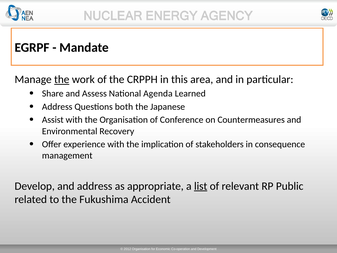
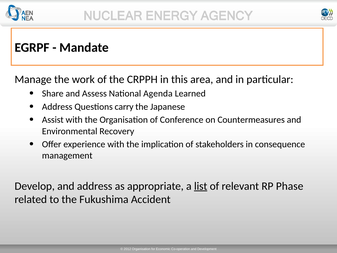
the at (62, 79) underline: present -> none
both: both -> carry
Public: Public -> Phase
